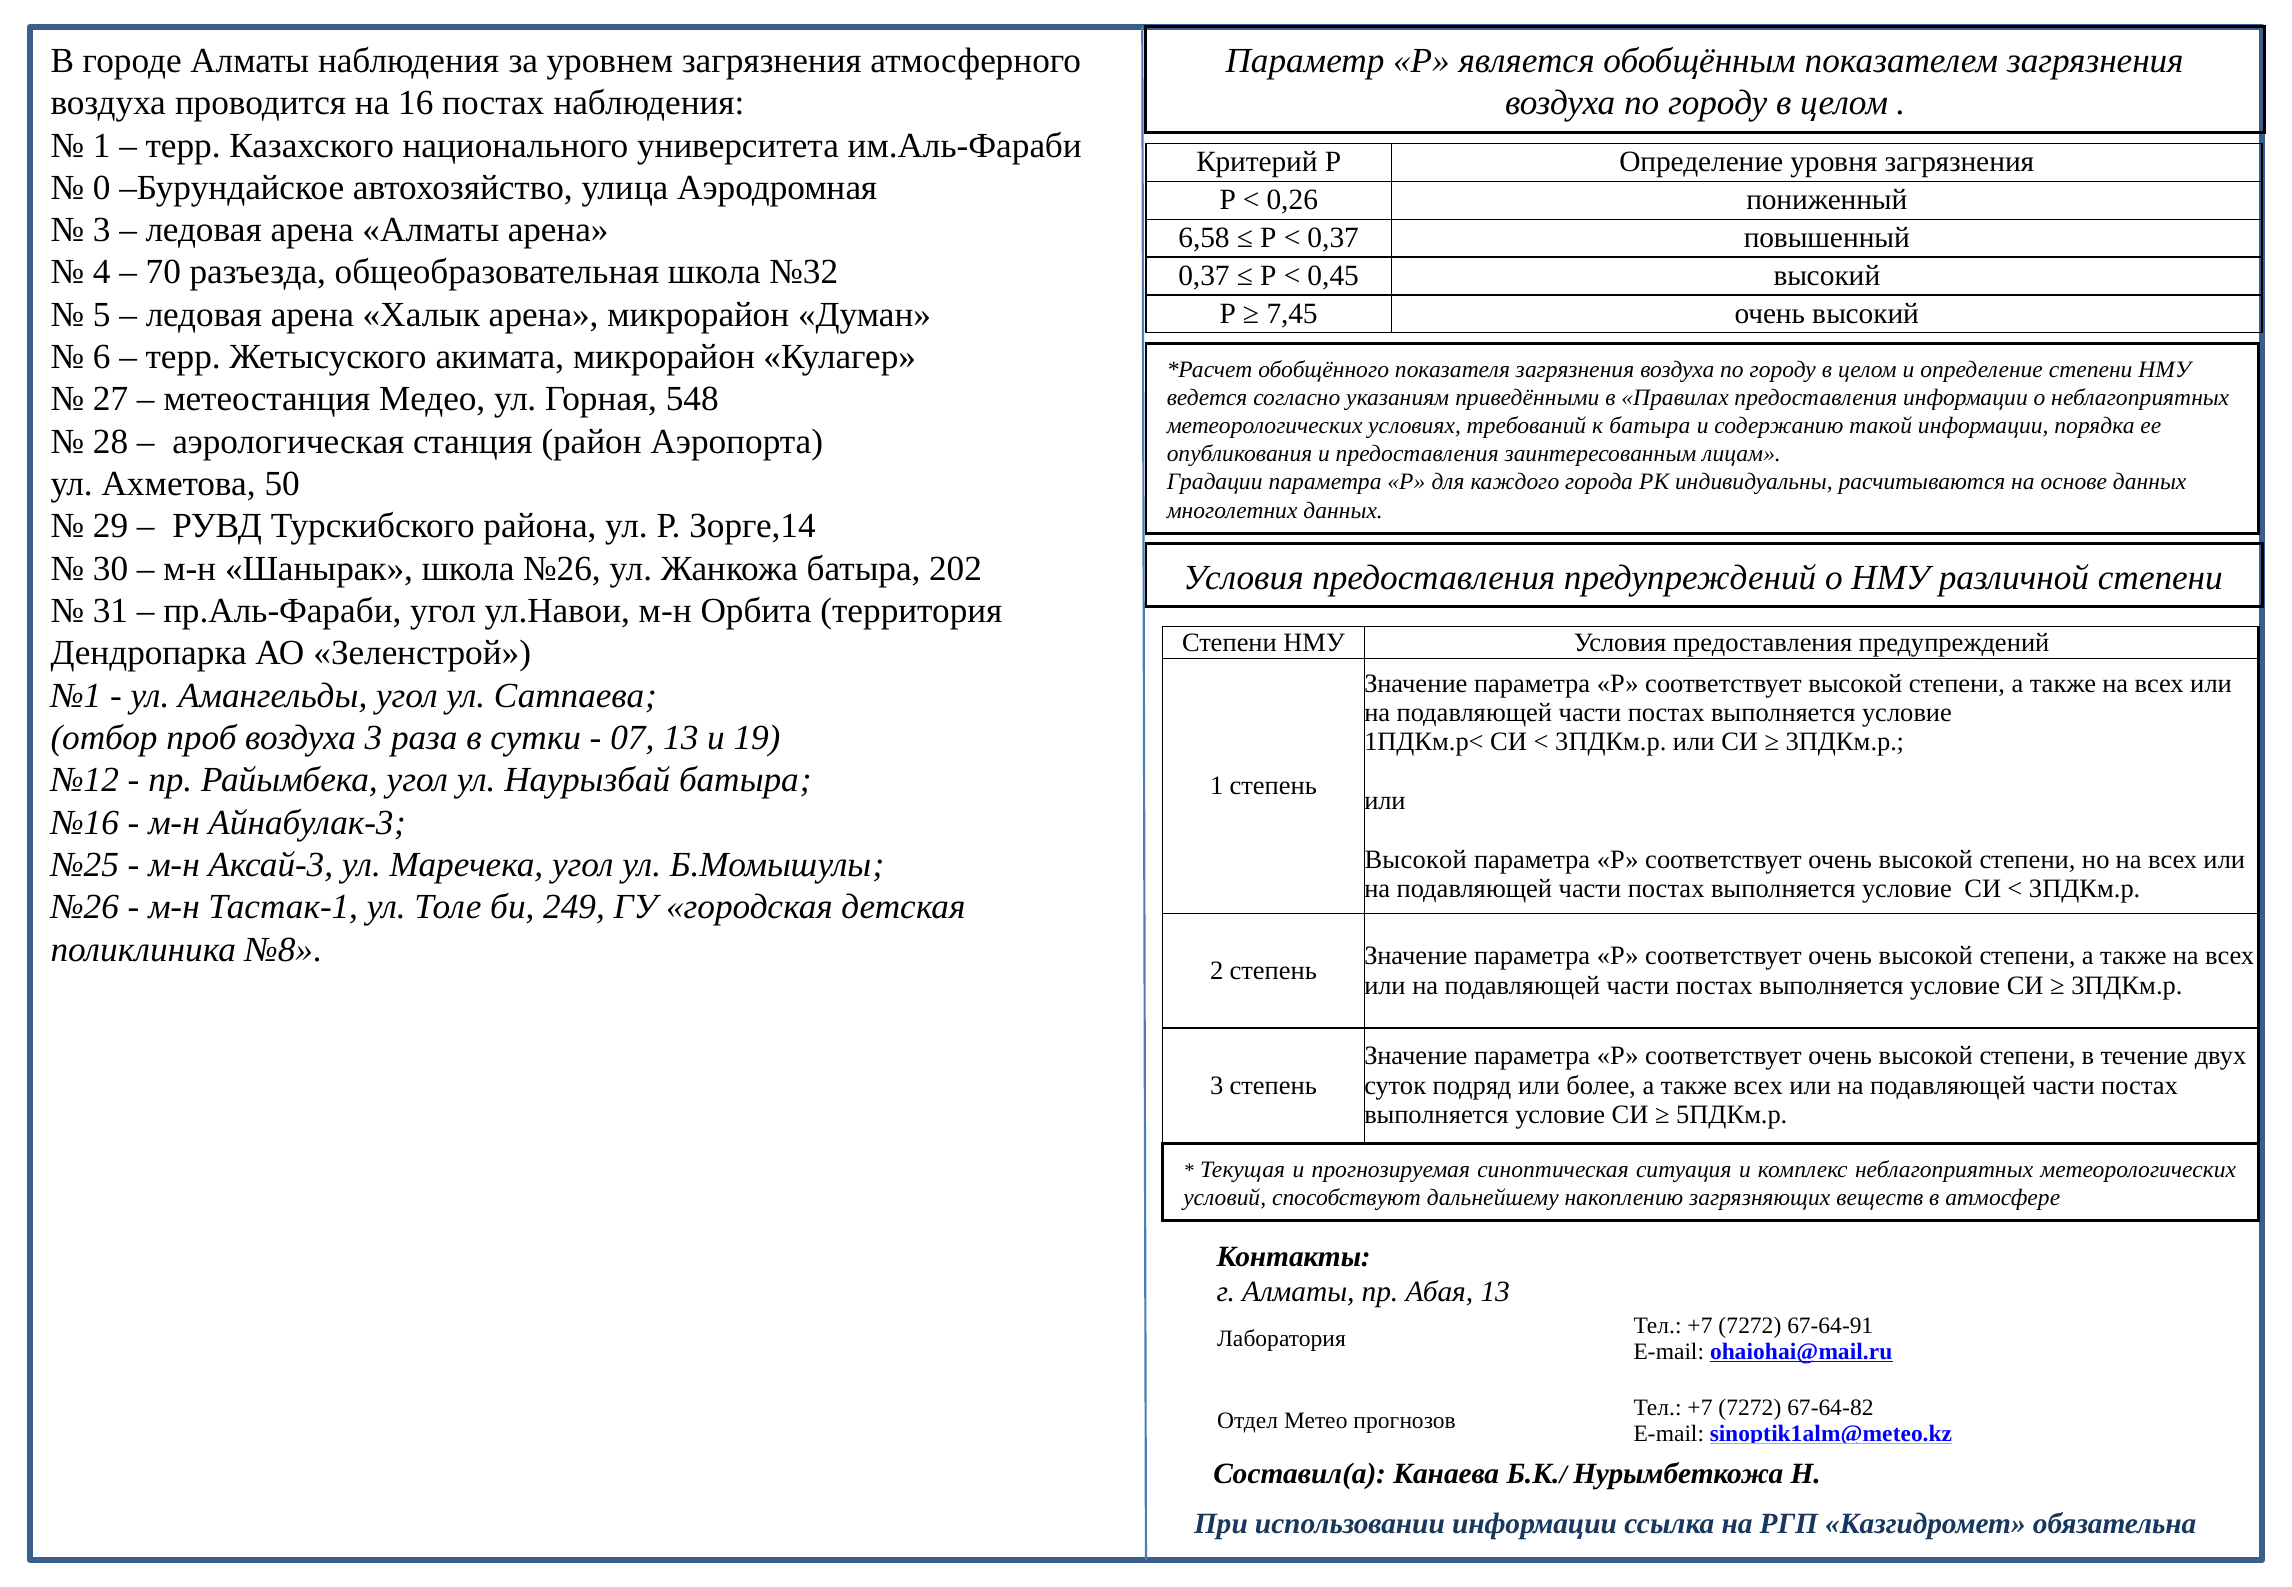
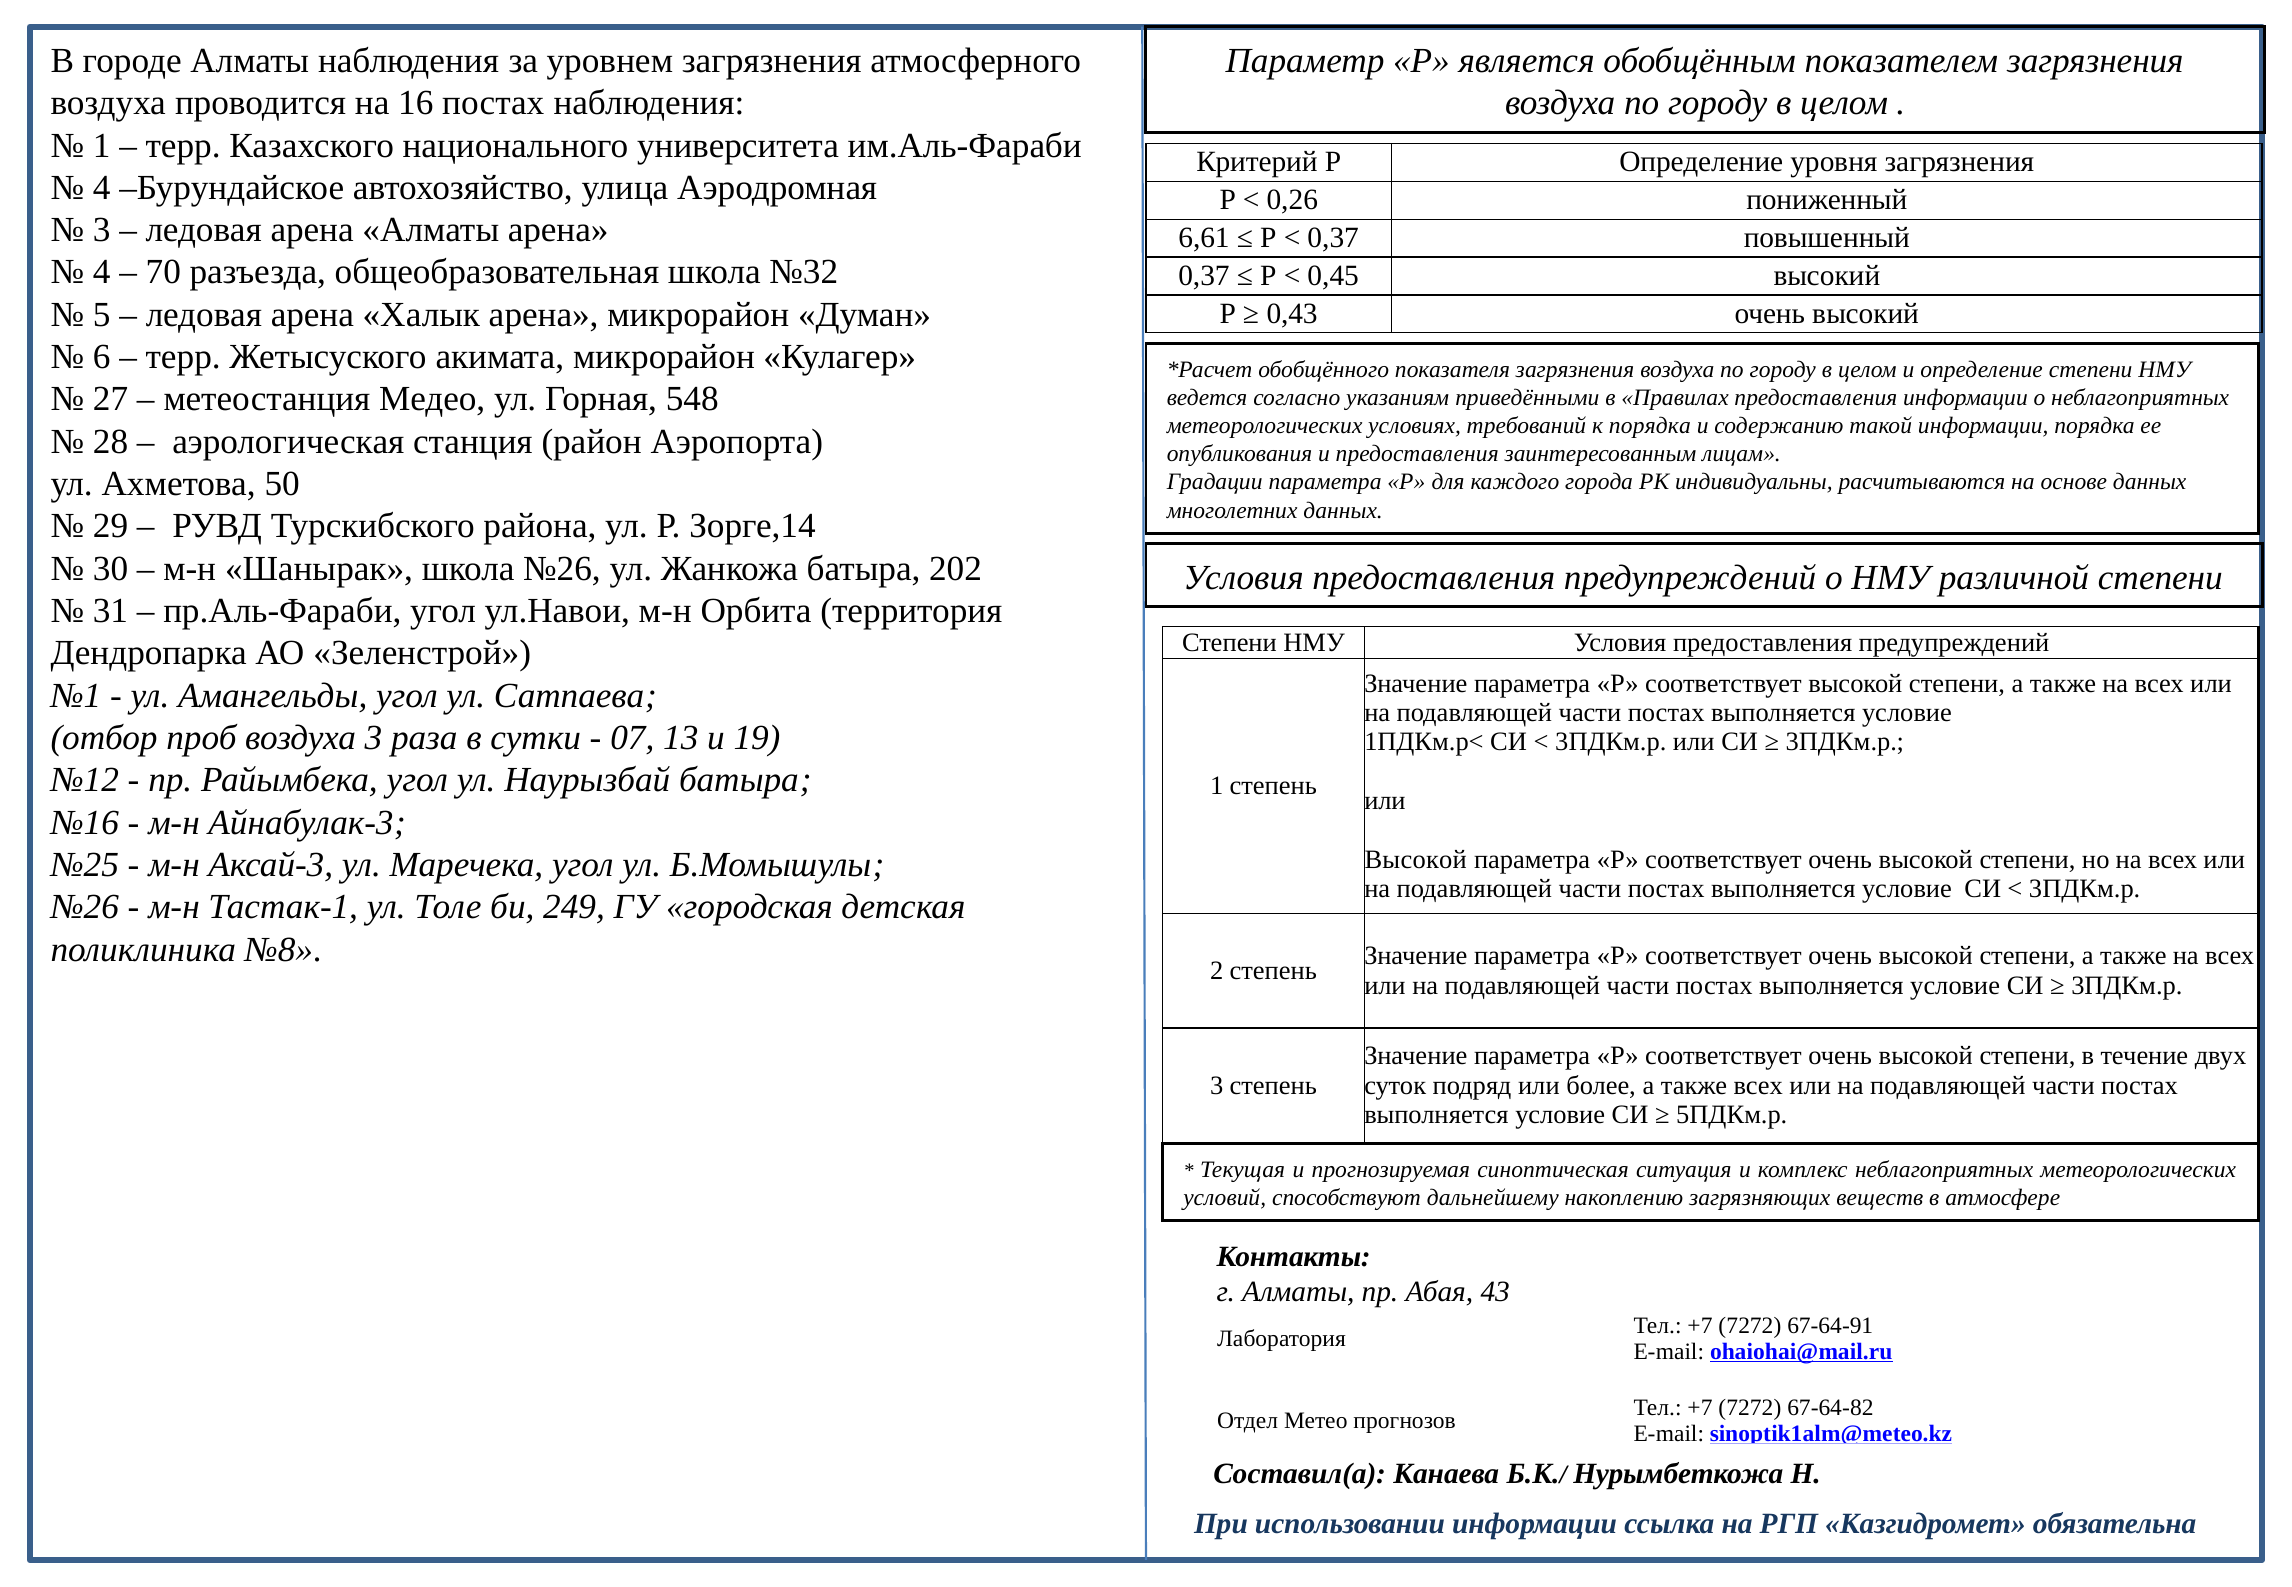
0 at (102, 188): 0 -> 4
6,58: 6,58 -> 6,61
7,45: 7,45 -> 0,43
к батыра: батыра -> порядка
Абая 13: 13 -> 43
